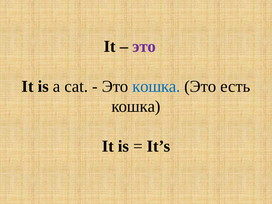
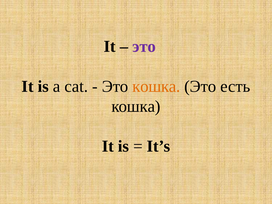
кошка at (156, 86) colour: blue -> orange
